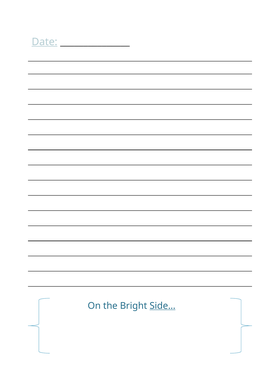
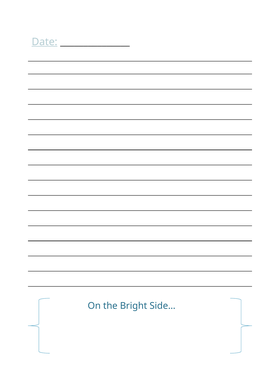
Side… underline: present -> none
